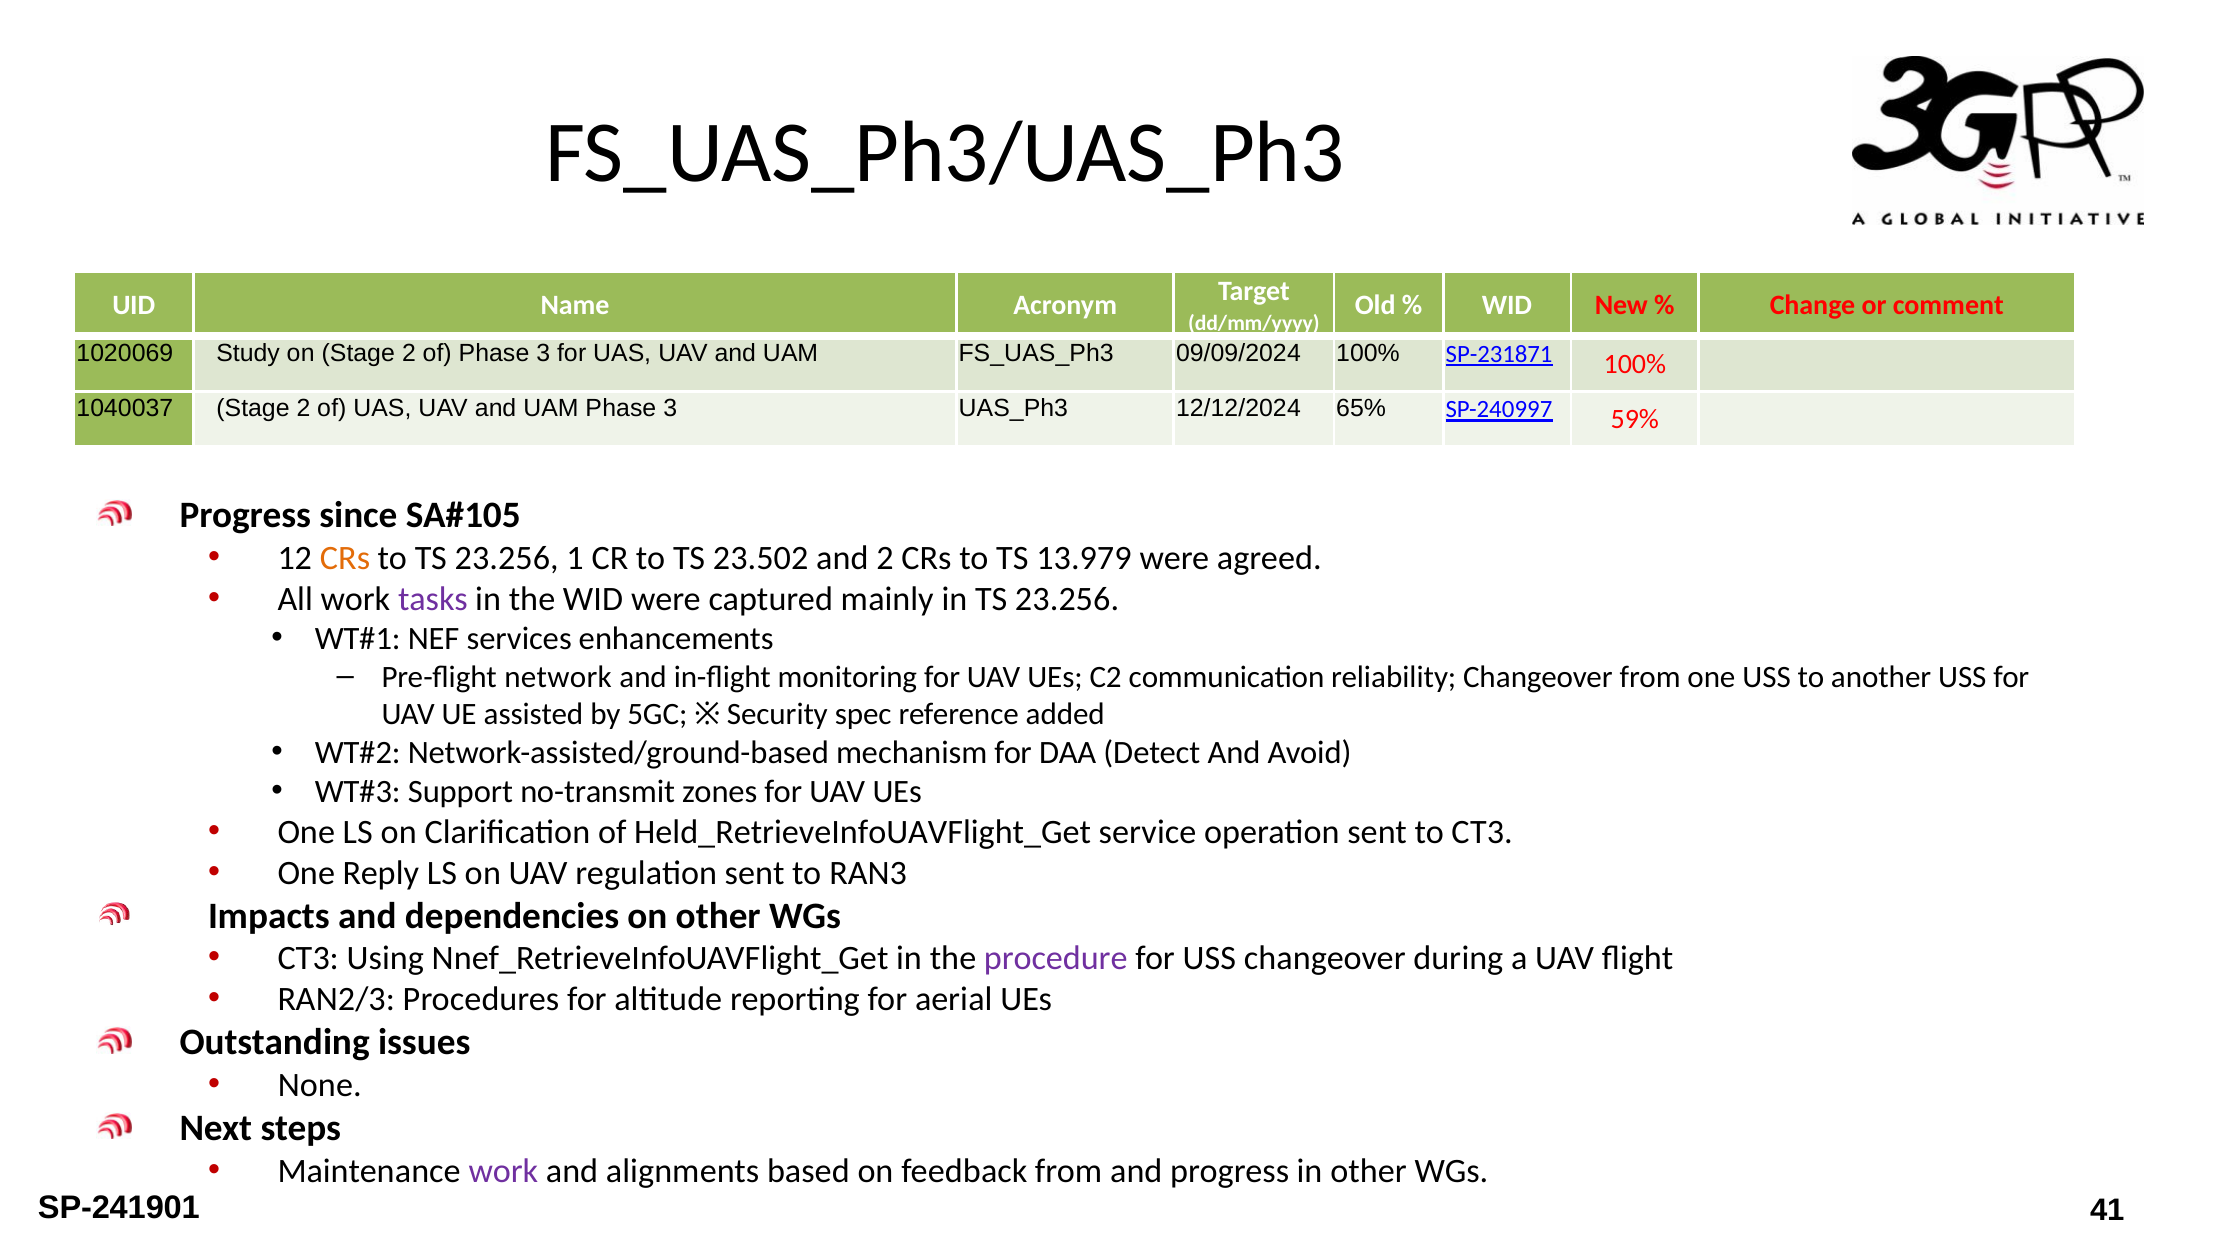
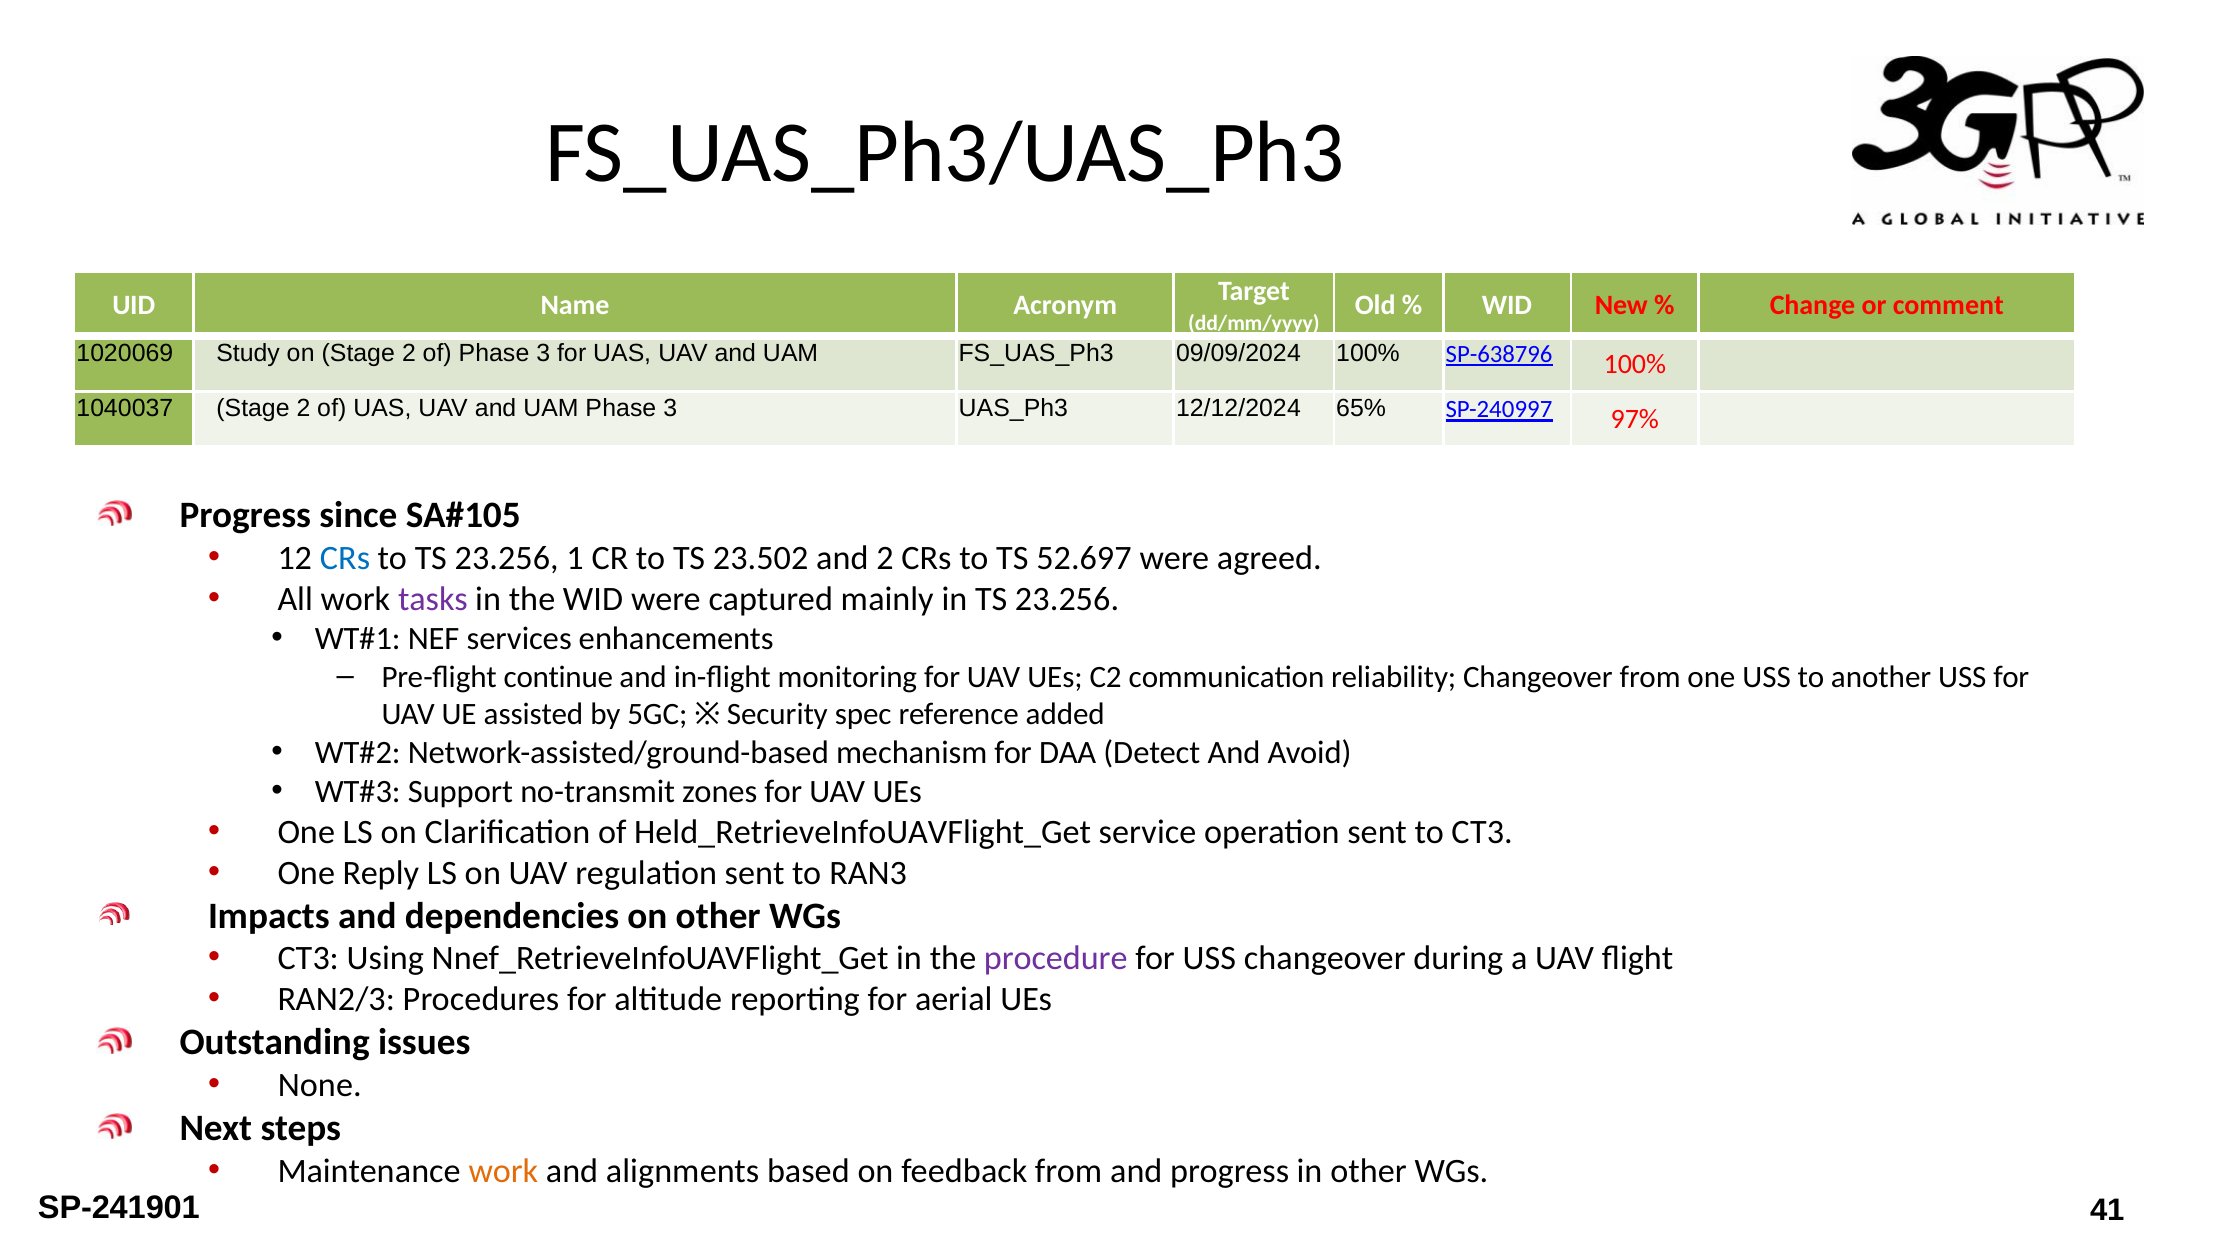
SP-231871: SP-231871 -> SP-638796
59%: 59% -> 97%
CRs at (345, 558) colour: orange -> blue
13.979: 13.979 -> 52.697
network: network -> continue
work at (503, 1171) colour: purple -> orange
